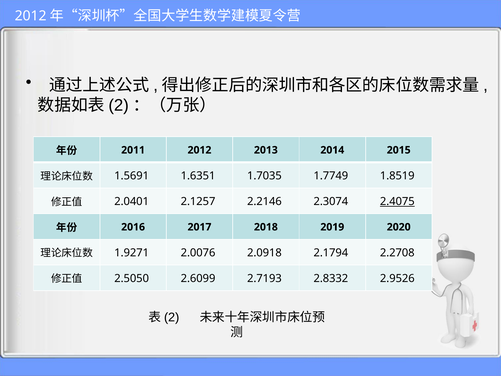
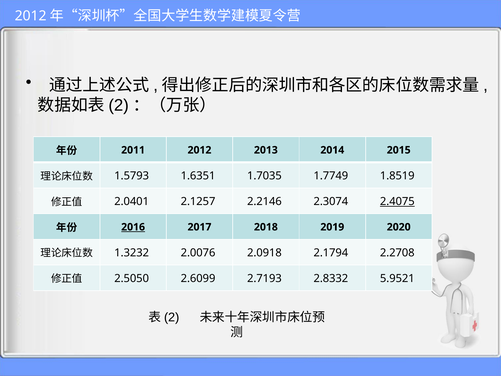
1.5691: 1.5691 -> 1.5793
2016 underline: none -> present
1.9271: 1.9271 -> 1.3232
2.9526: 2.9526 -> 5.9521
